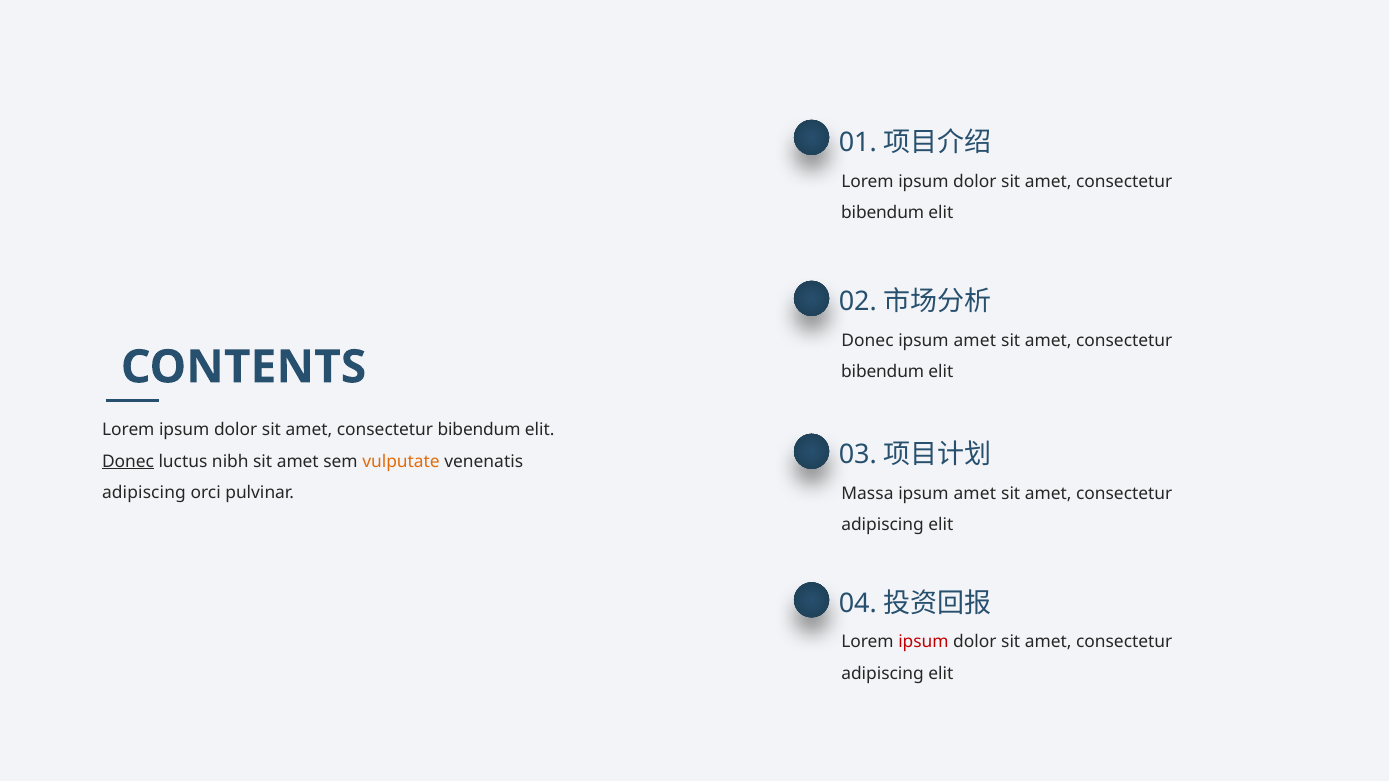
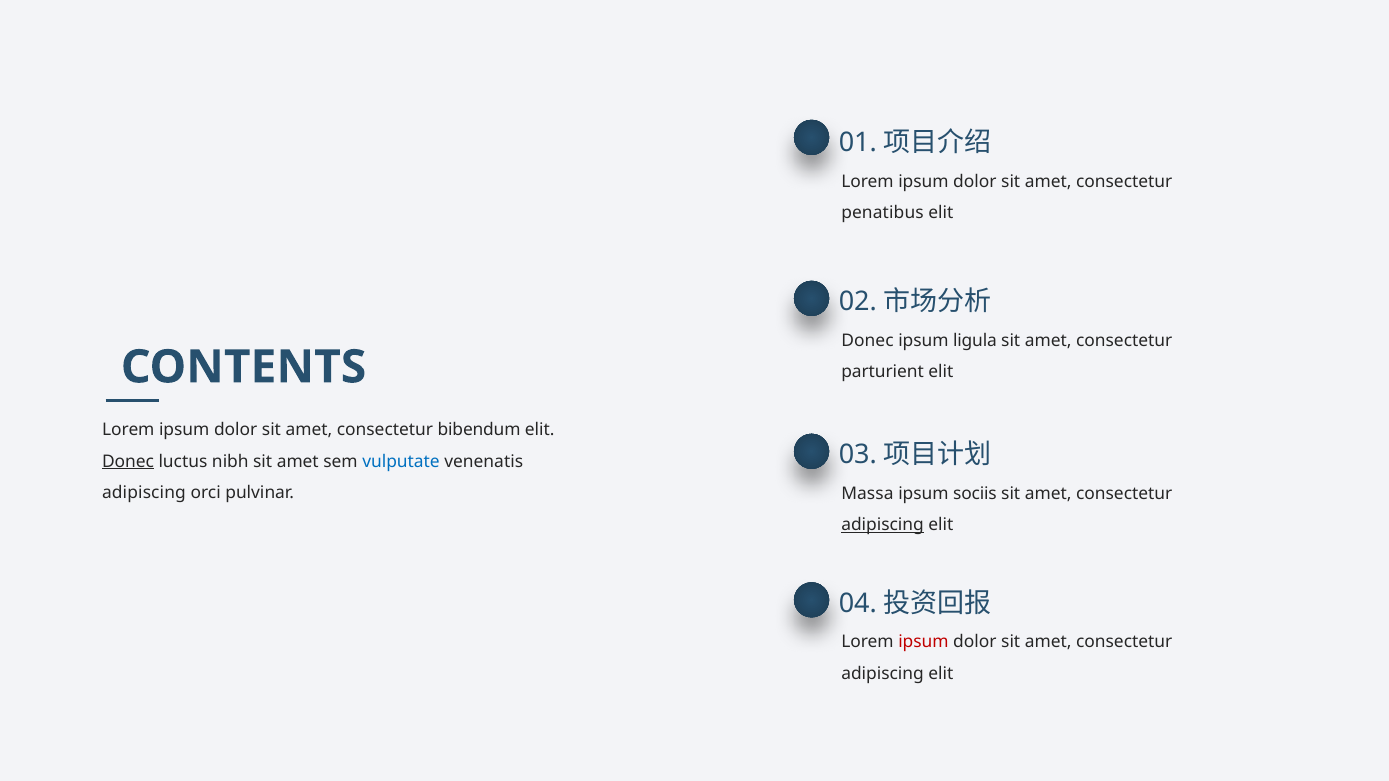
bibendum at (883, 213): bibendum -> penatibus
amet at (975, 341): amet -> ligula
bibendum at (883, 372): bibendum -> parturient
vulputate colour: orange -> blue
amet at (975, 494): amet -> sociis
adipiscing at (883, 525) underline: none -> present
